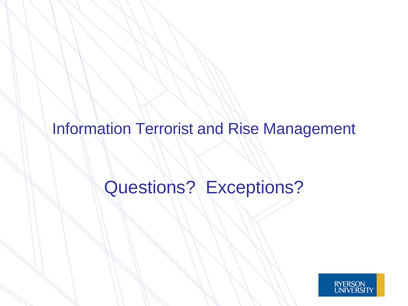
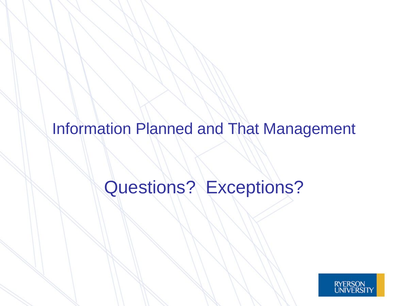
Terrorist: Terrorist -> Planned
Rise: Rise -> That
